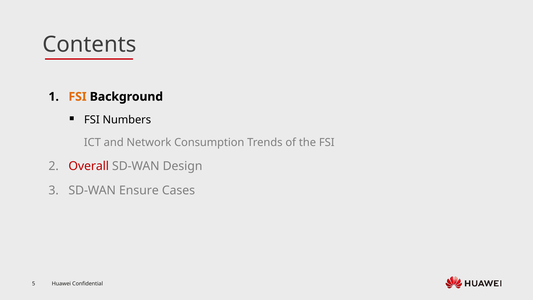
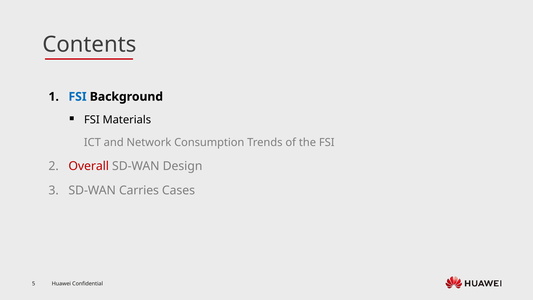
FSI at (78, 97) colour: orange -> blue
Numbers: Numbers -> Materials
Ensure: Ensure -> Carries
